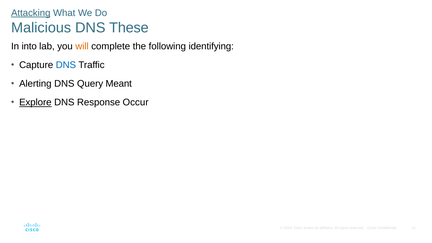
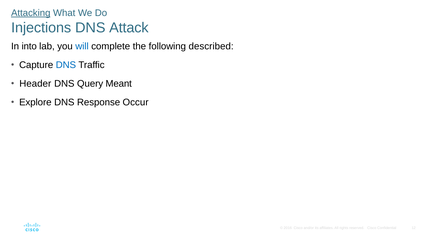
Malicious: Malicious -> Injections
These: These -> Attack
will colour: orange -> blue
identifying: identifying -> described
Alerting: Alerting -> Header
Explore underline: present -> none
